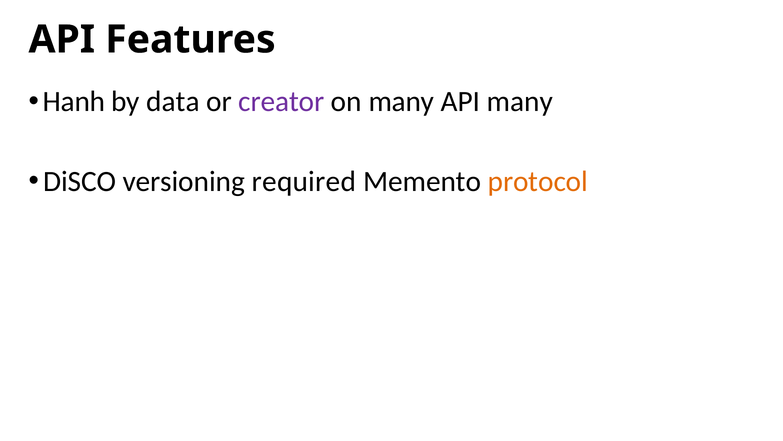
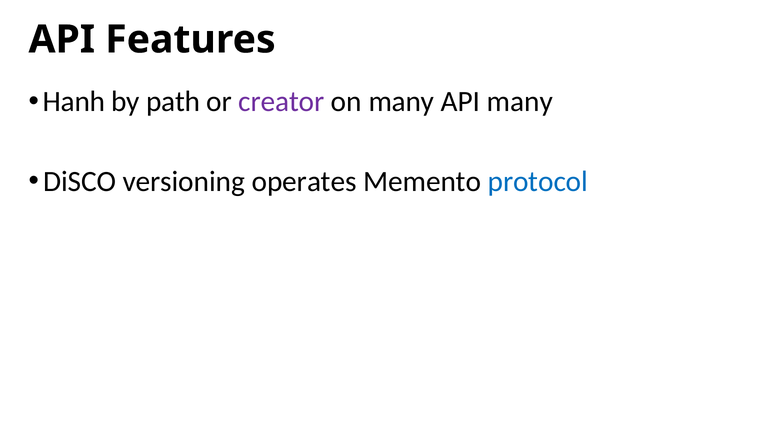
data: data -> path
required: required -> operates
protocol colour: orange -> blue
